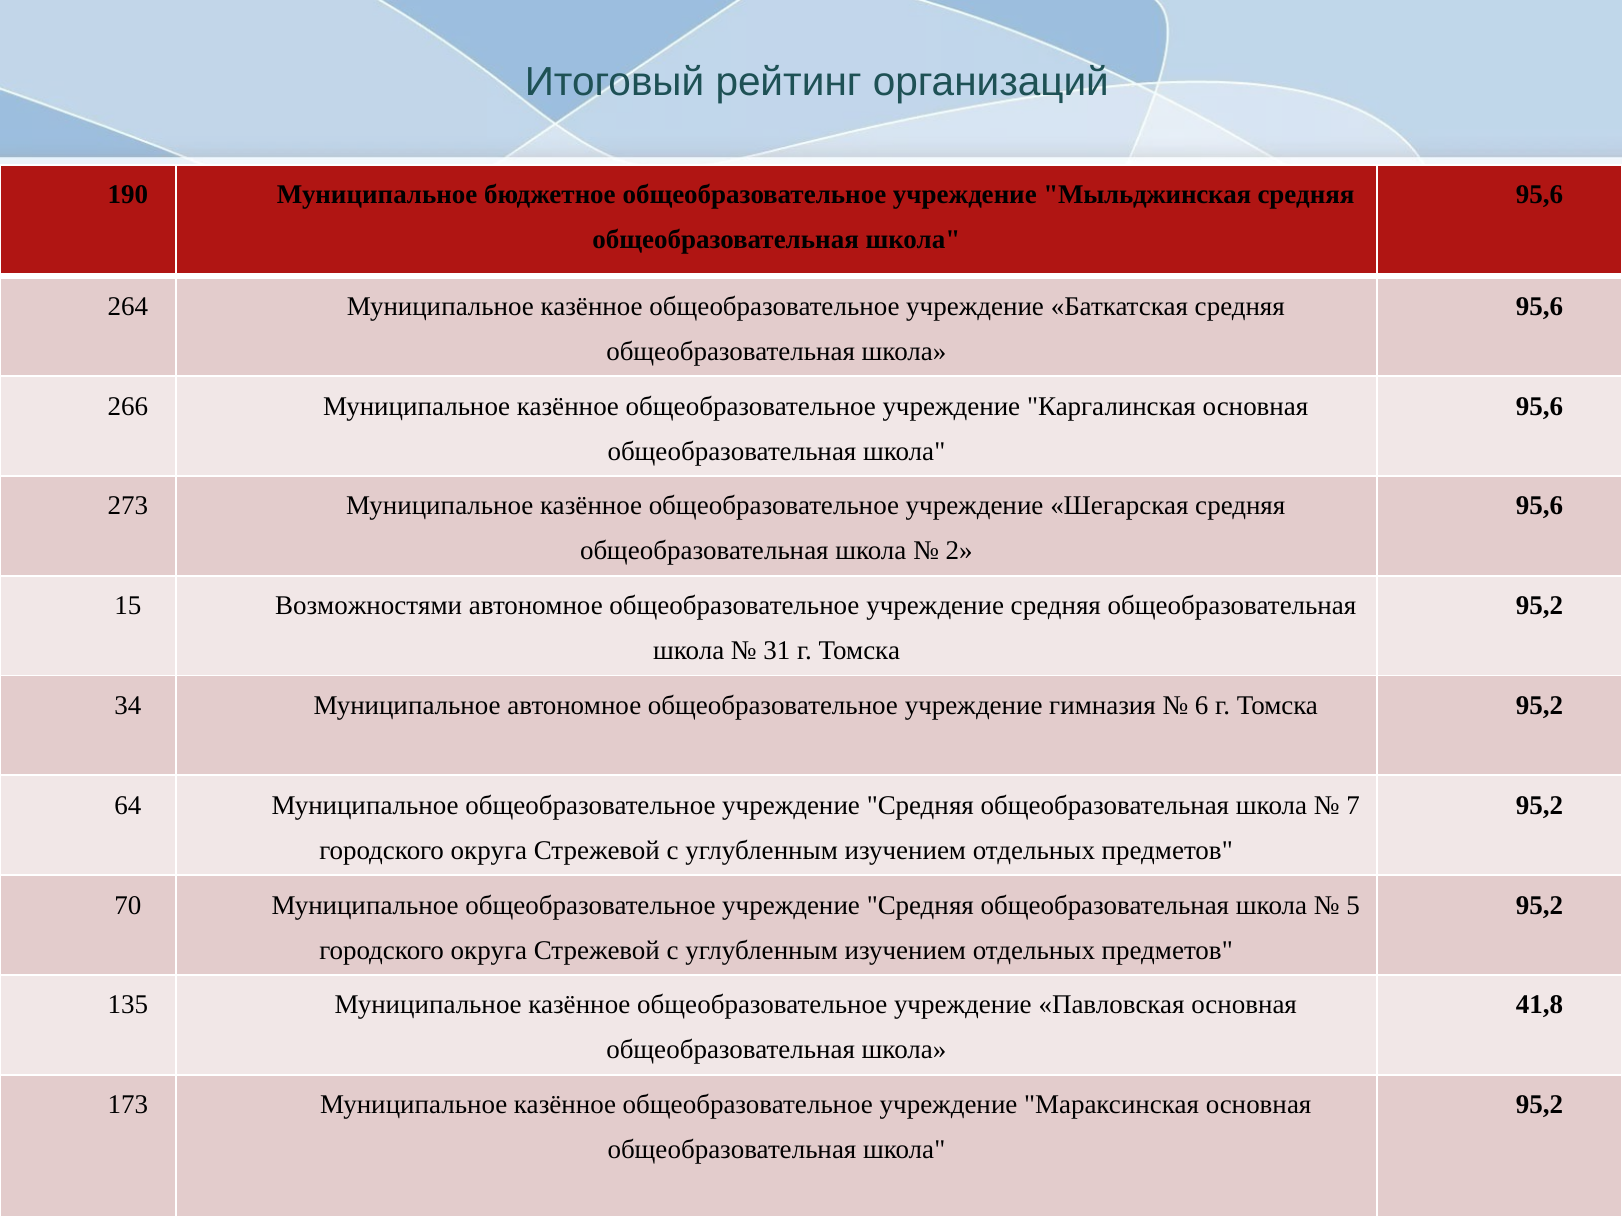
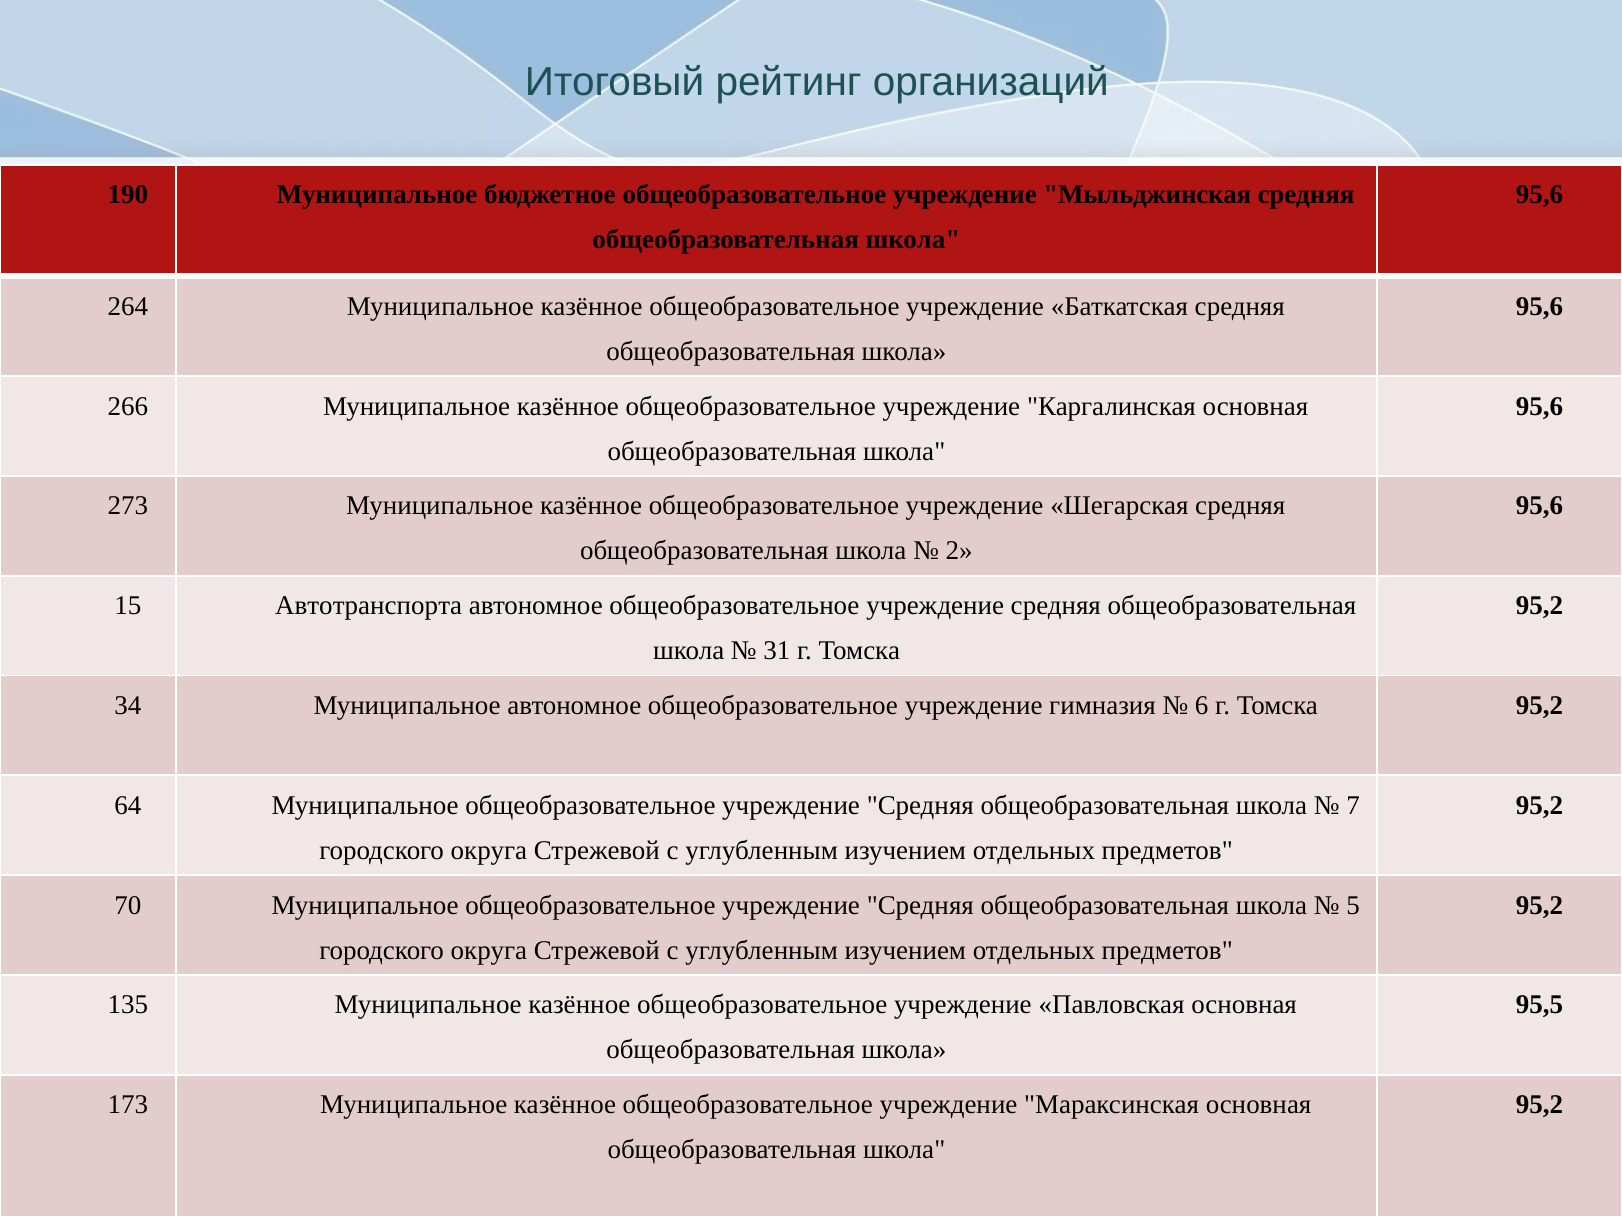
Возможностями: Возможностями -> Автотранспорта
41,8: 41,8 -> 95,5
